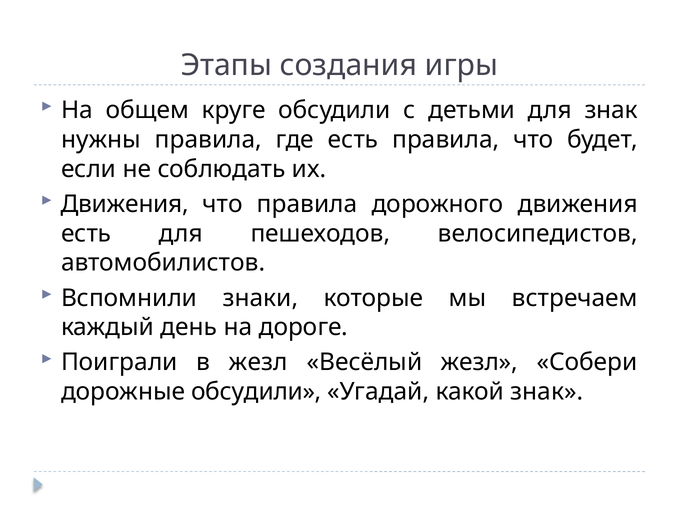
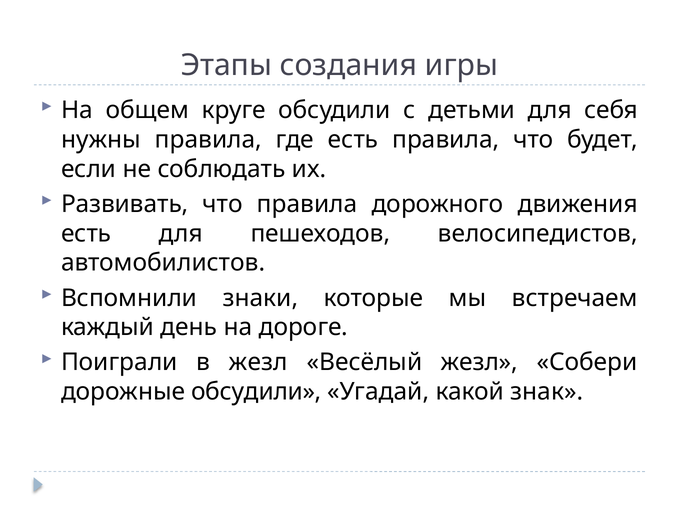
для знак: знак -> себя
Движения at (125, 204): Движения -> Развивать
